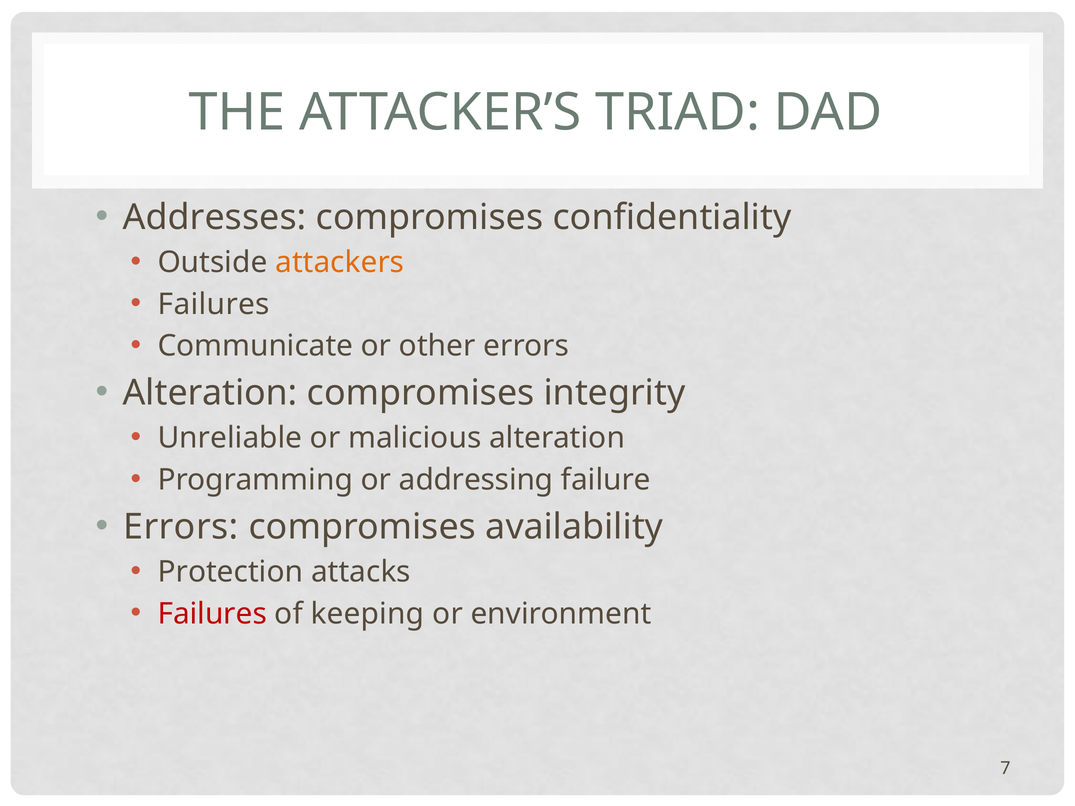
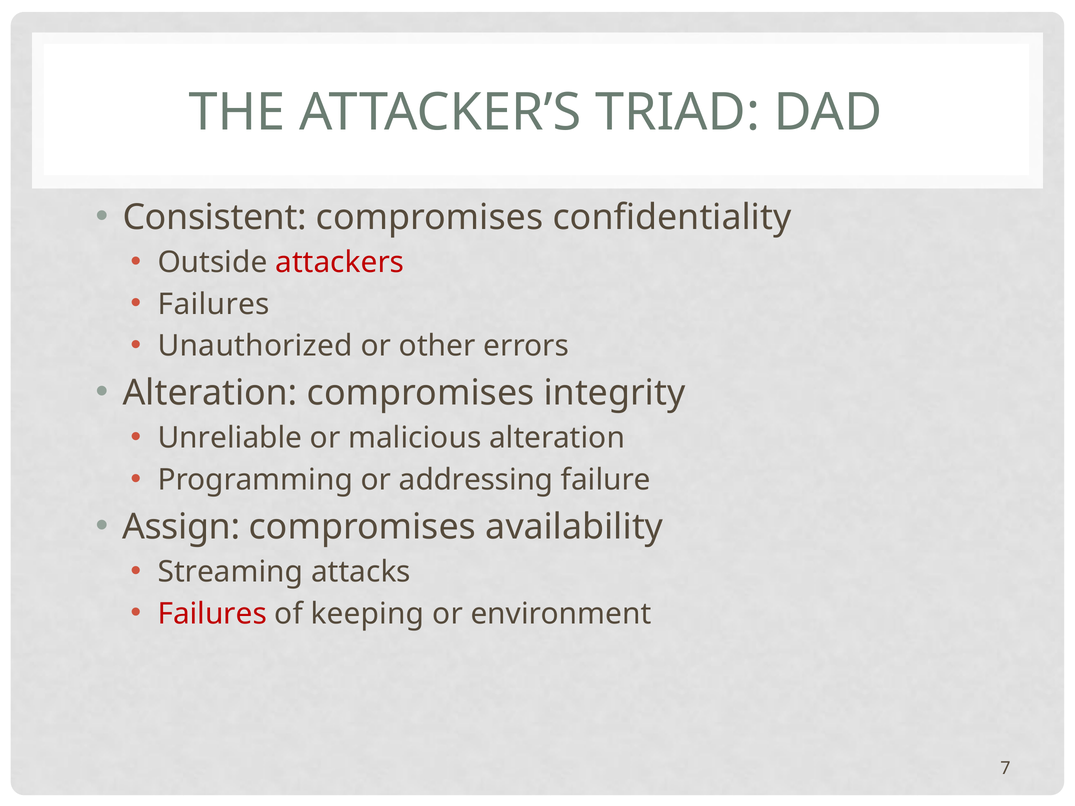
Addresses: Addresses -> Consistent
attackers colour: orange -> red
Communicate: Communicate -> Unauthorized
Errors at (181, 527): Errors -> Assign
Protection: Protection -> Streaming
